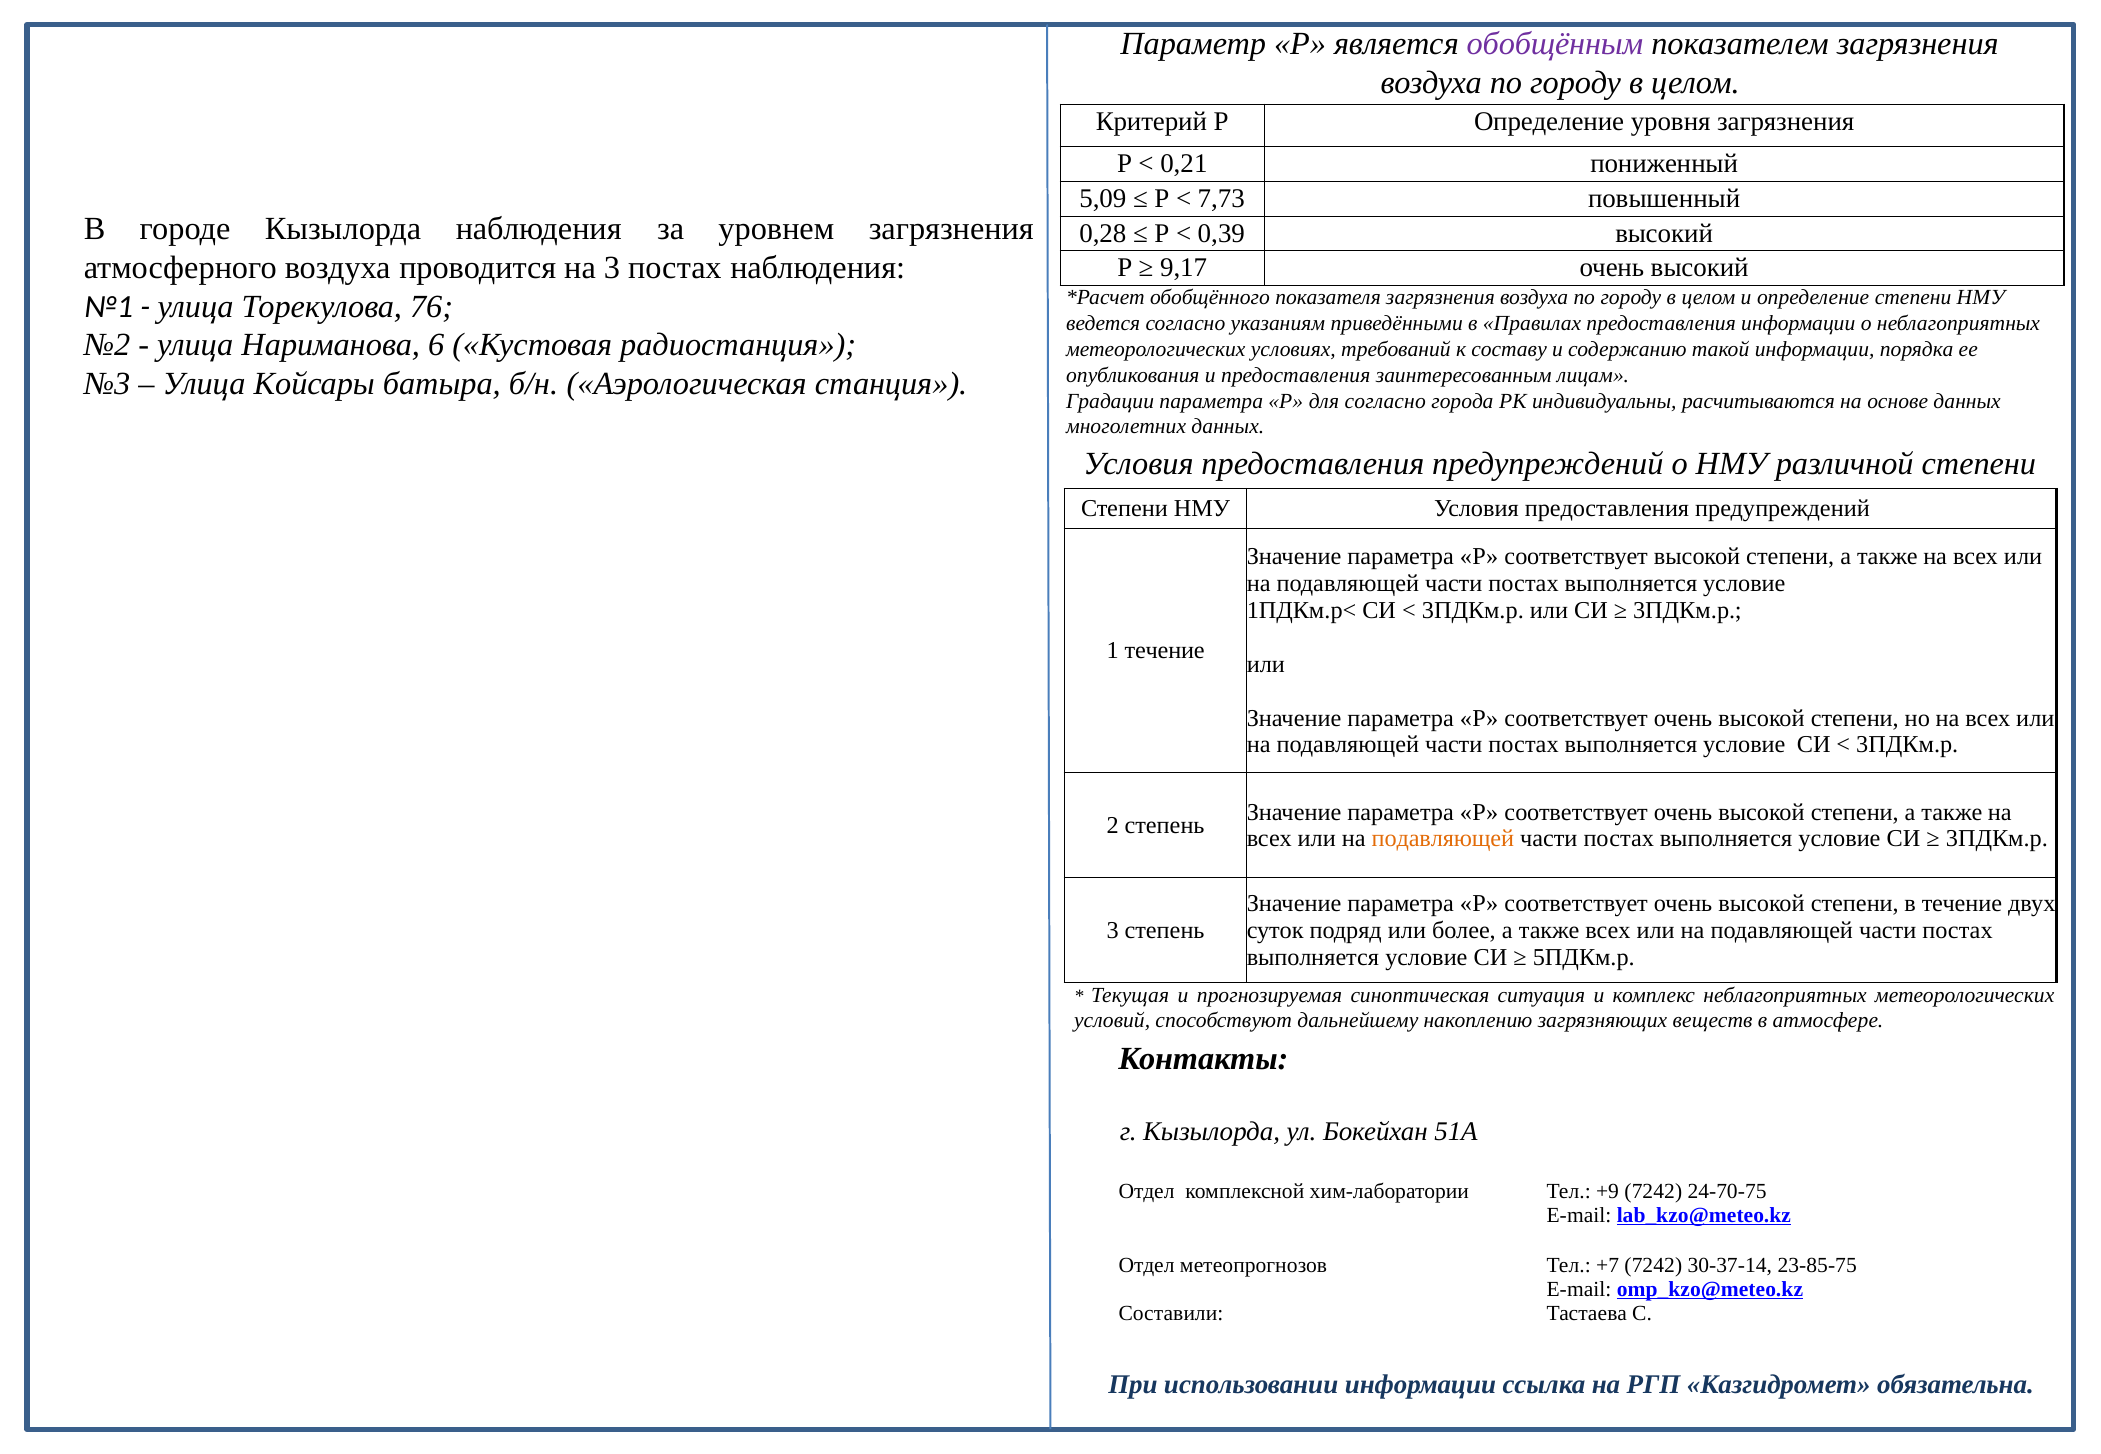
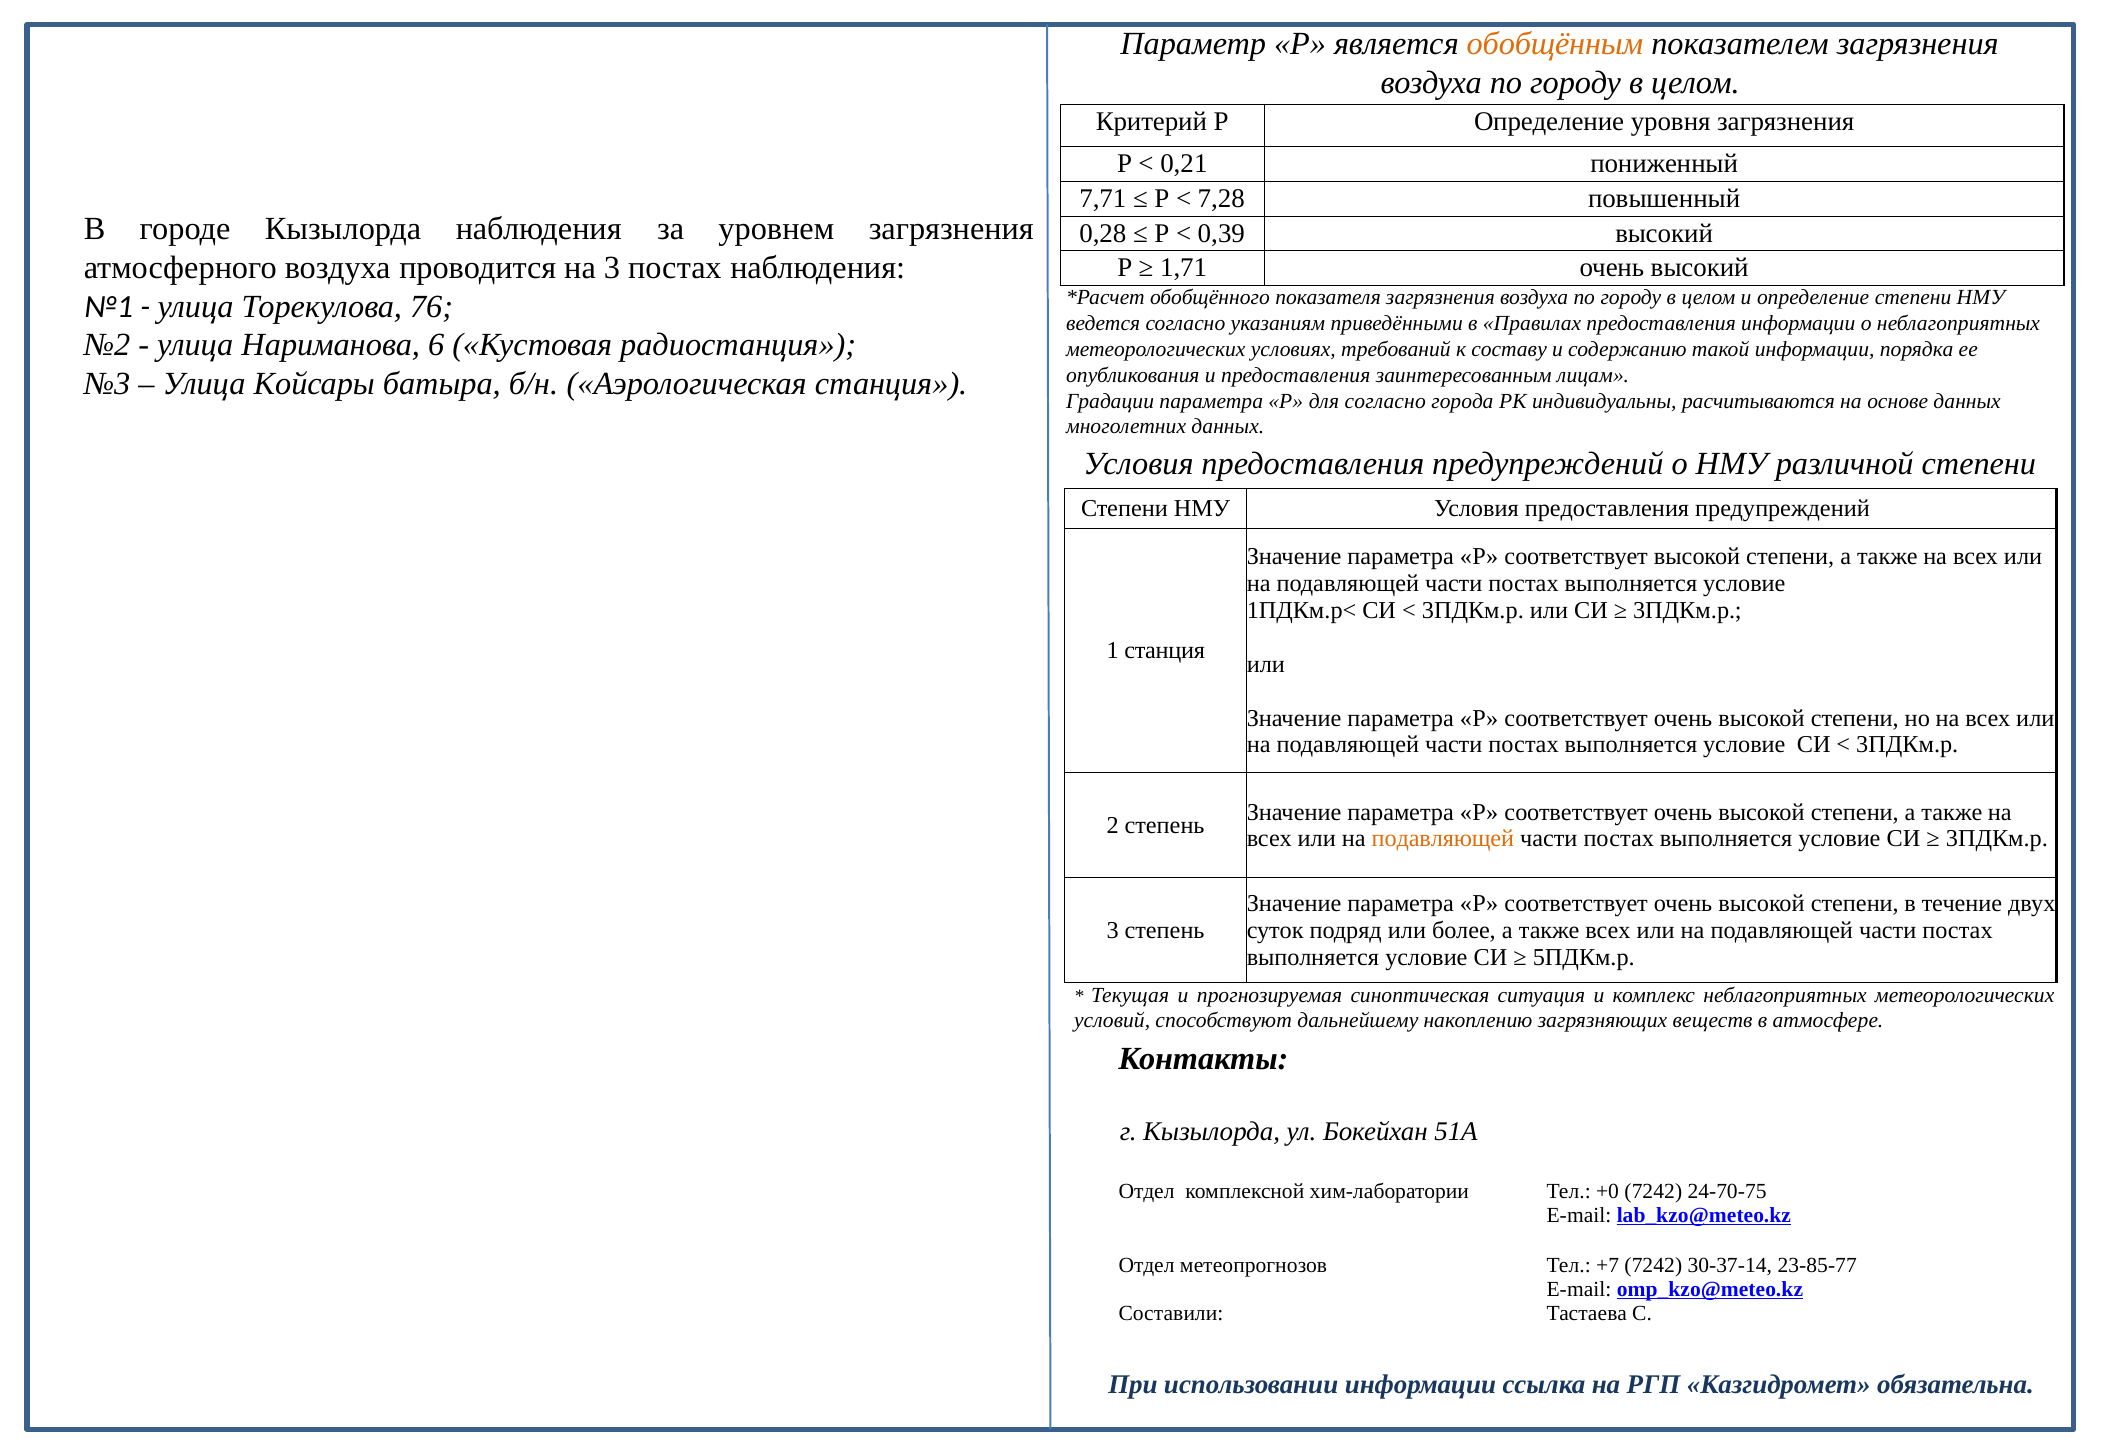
обобщённым colour: purple -> orange
5,09: 5,09 -> 7,71
7,73: 7,73 -> 7,28
9,17: 9,17 -> 1,71
1 течение: течение -> станция
+9: +9 -> +0
23-85-75: 23-85-75 -> 23-85-77
